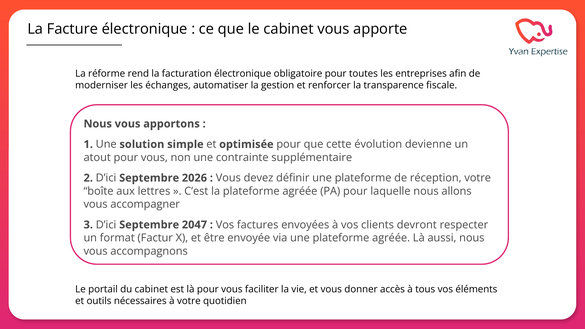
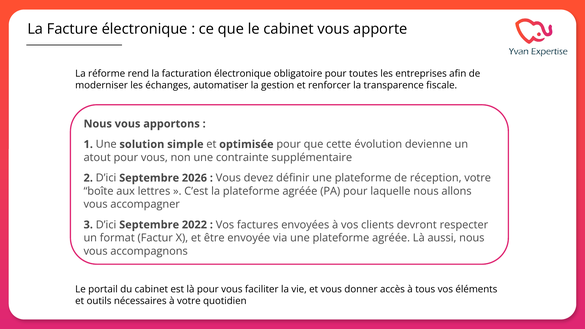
2047: 2047 -> 2022
